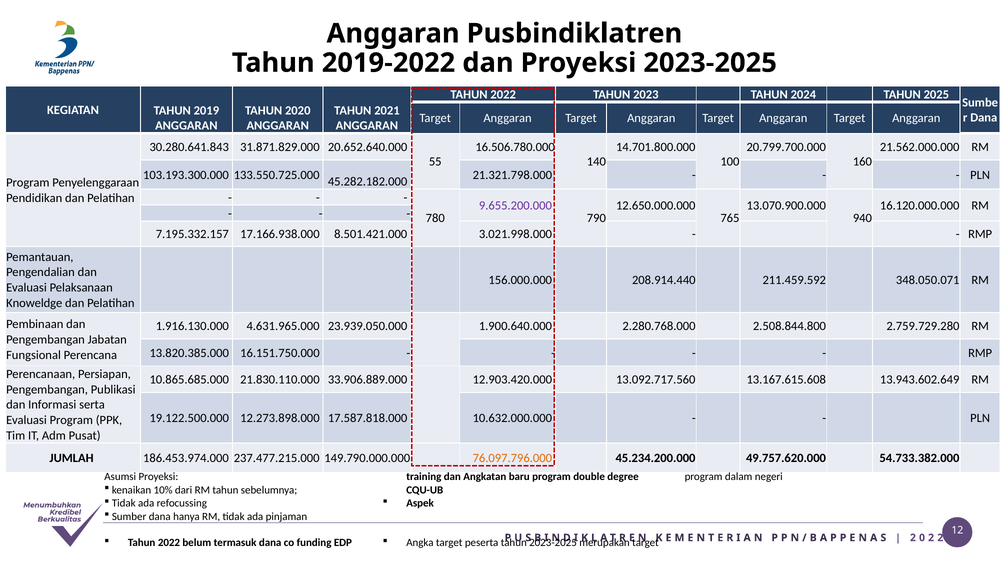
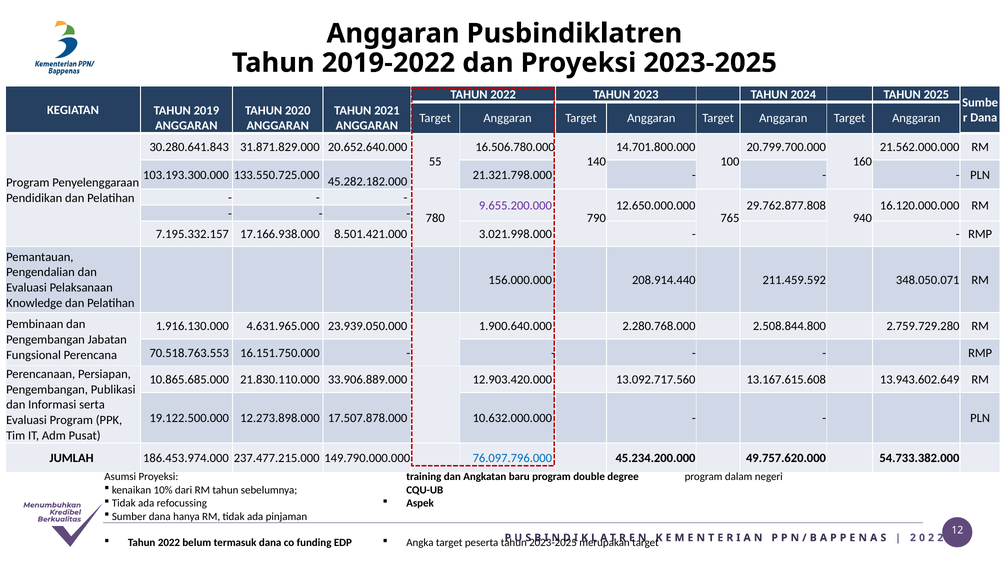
13.070.900.000: 13.070.900.000 -> 29.762.877.808
Knoweldge: Knoweldge -> Knowledge
13.820.385.000: 13.820.385.000 -> 70.518.763.553
17.587.818.000: 17.587.818.000 -> 17.507.878.000
76.097.796.000 colour: orange -> blue
